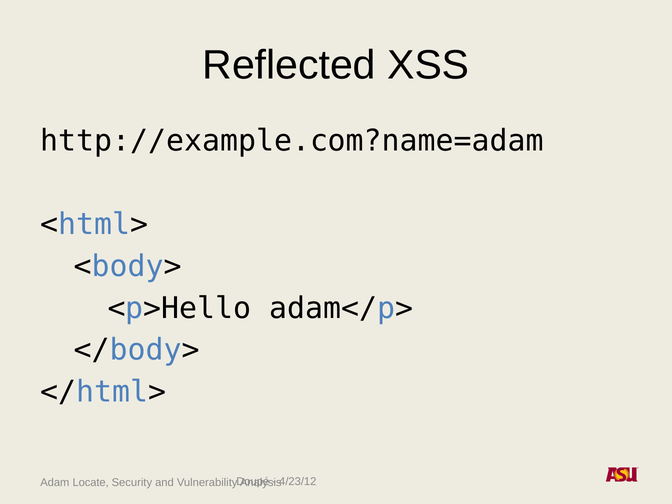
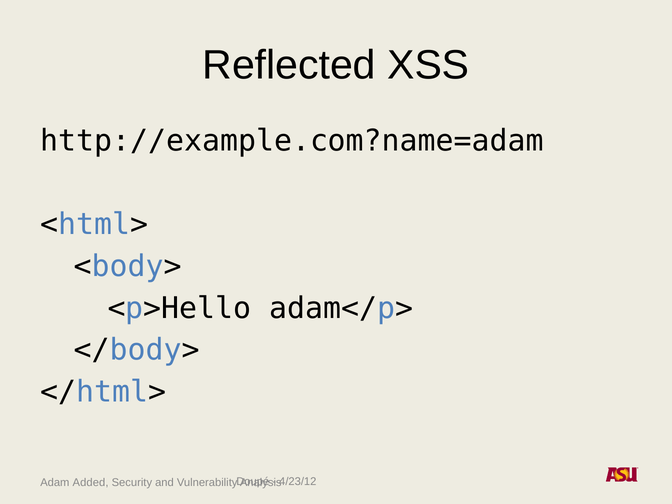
Locate: Locate -> Added
